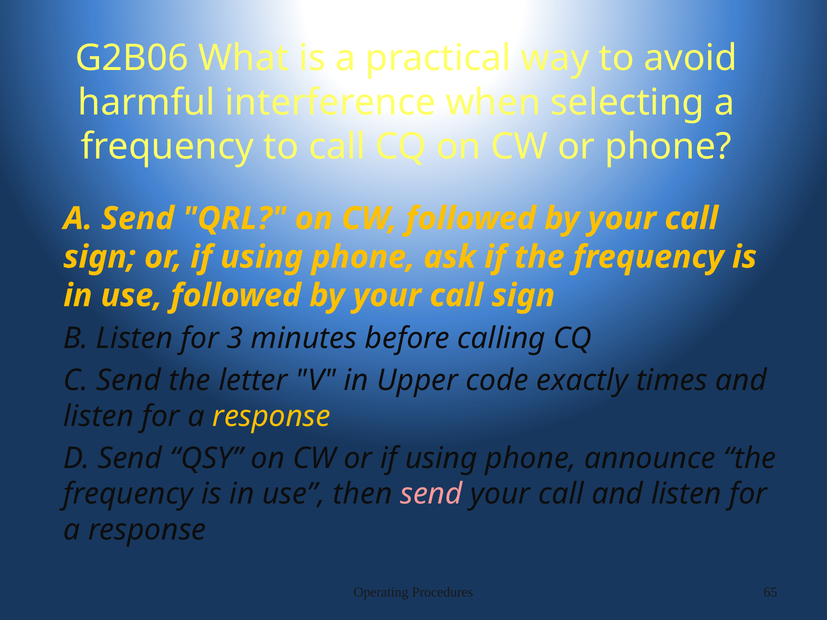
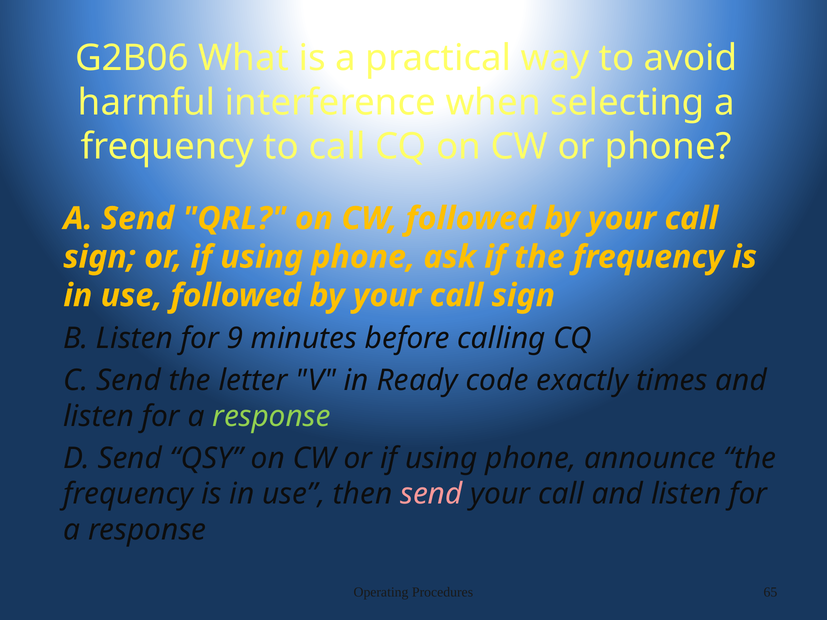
3: 3 -> 9
Upper: Upper -> Ready
response at (271, 416) colour: yellow -> light green
